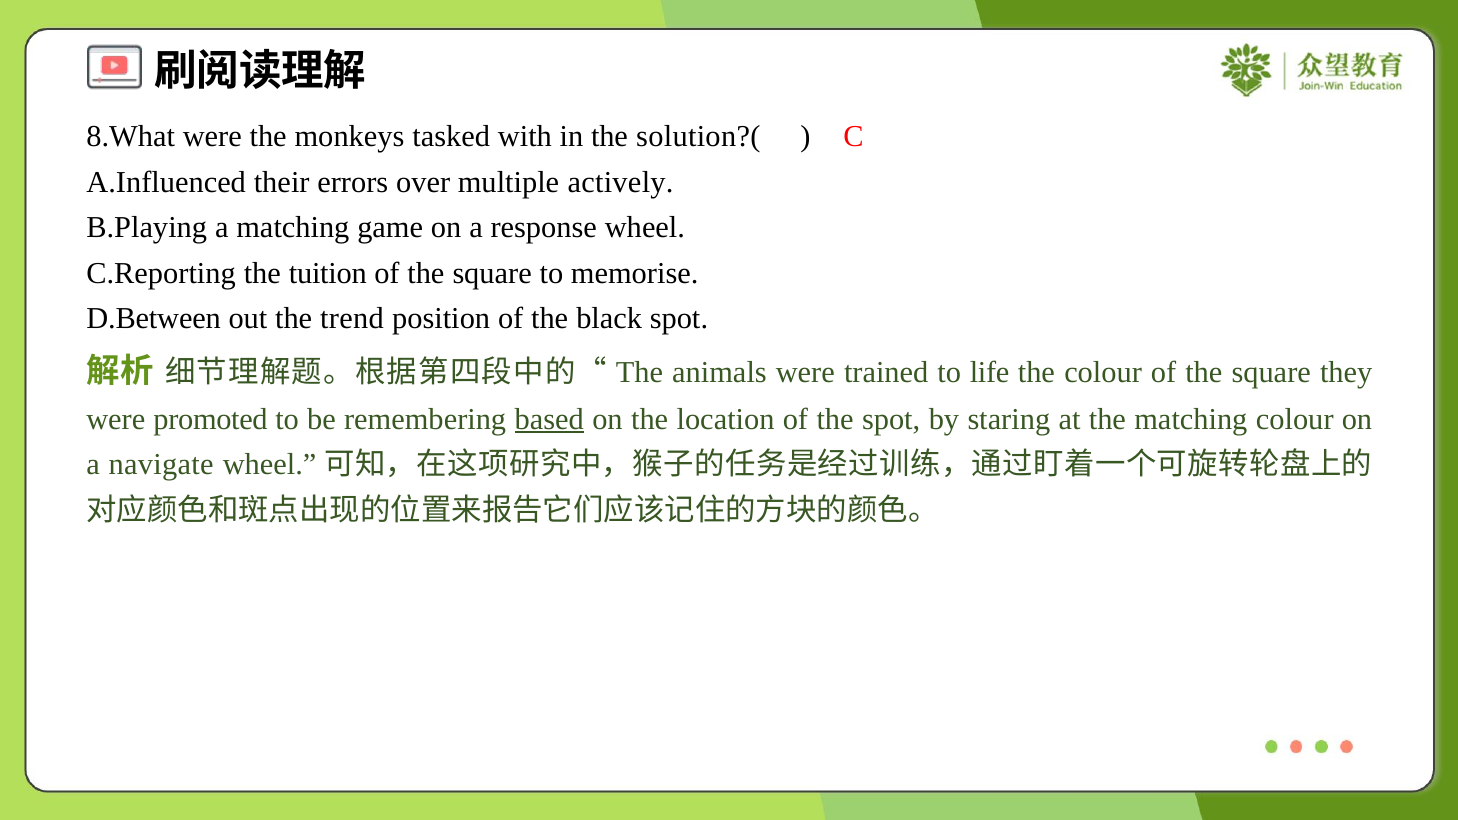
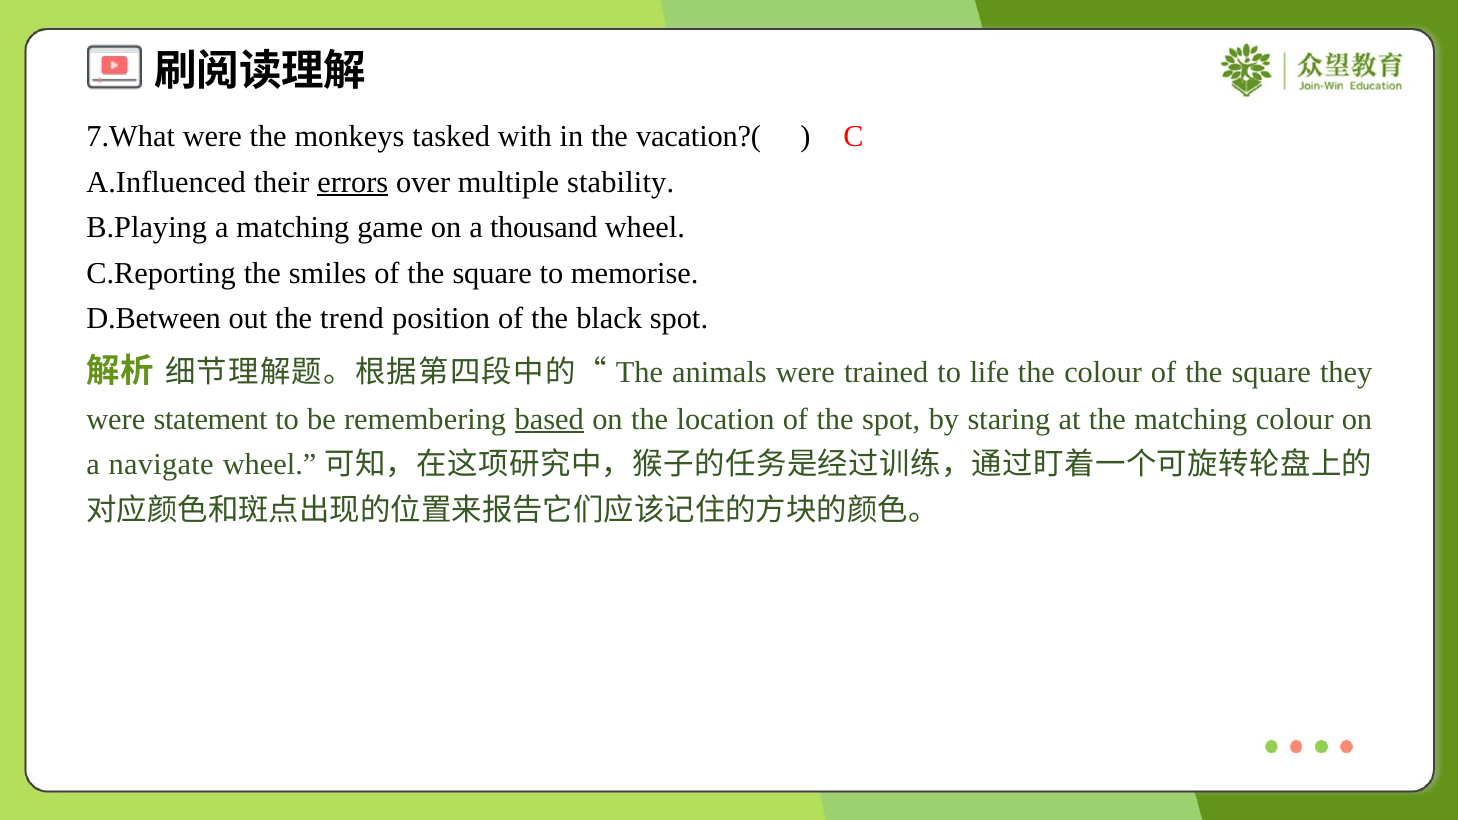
8.What: 8.What -> 7.What
solution?(: solution?( -> vacation?(
errors underline: none -> present
actively: actively -> stability
response: response -> thousand
tuition: tuition -> smiles
promoted: promoted -> statement
